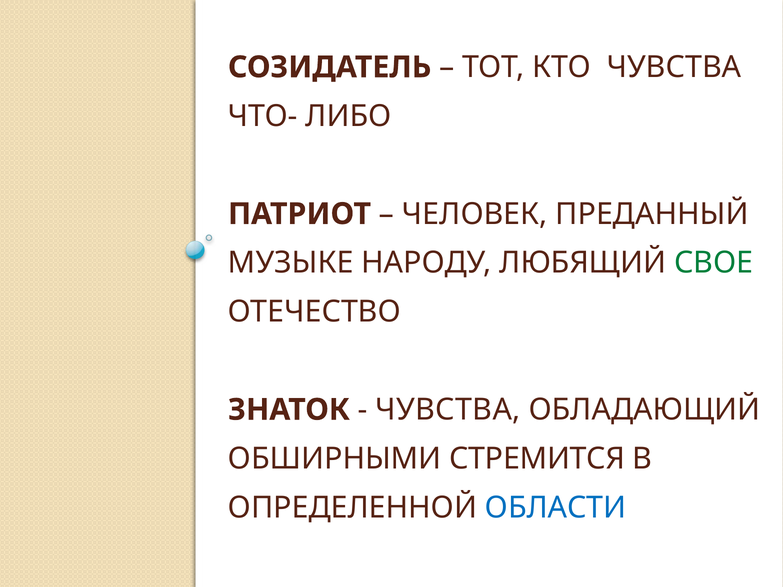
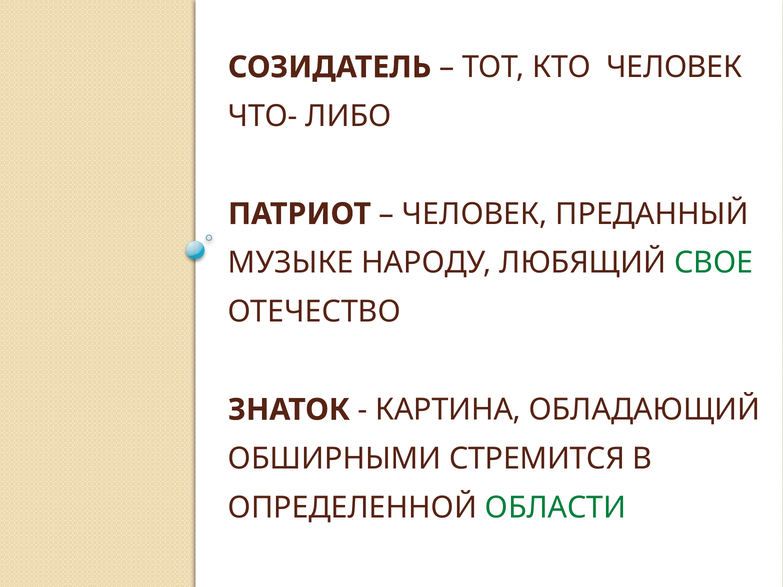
КТО ЧУВСТВА: ЧУВСТВА -> ЧЕЛОВЕК
ЧУВСТВА at (448, 410): ЧУВСТВА -> КАРТИНА
ОБЛАСТИ colour: blue -> green
